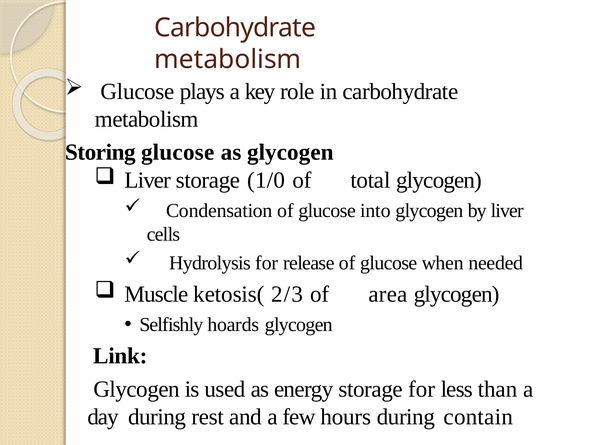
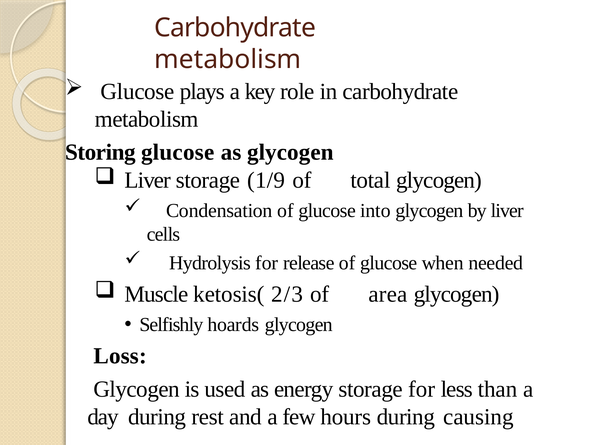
1/0: 1/0 -> 1/9
Link: Link -> Loss
contain: contain -> causing
